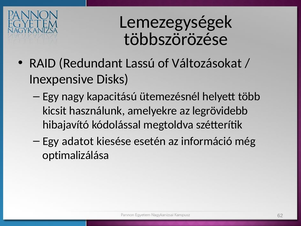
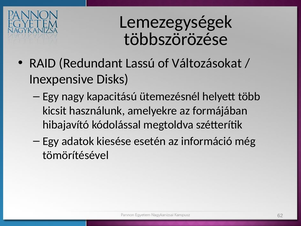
legrövidebb: legrövidebb -> formájában
adatot: adatot -> adatok
optimalizálása: optimalizálása -> tömörítésével
